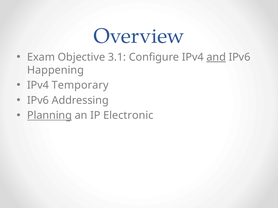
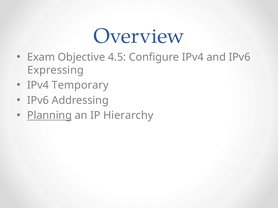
3.1: 3.1 -> 4.5
and underline: present -> none
Happening: Happening -> Expressing
Electronic: Electronic -> Hierarchy
